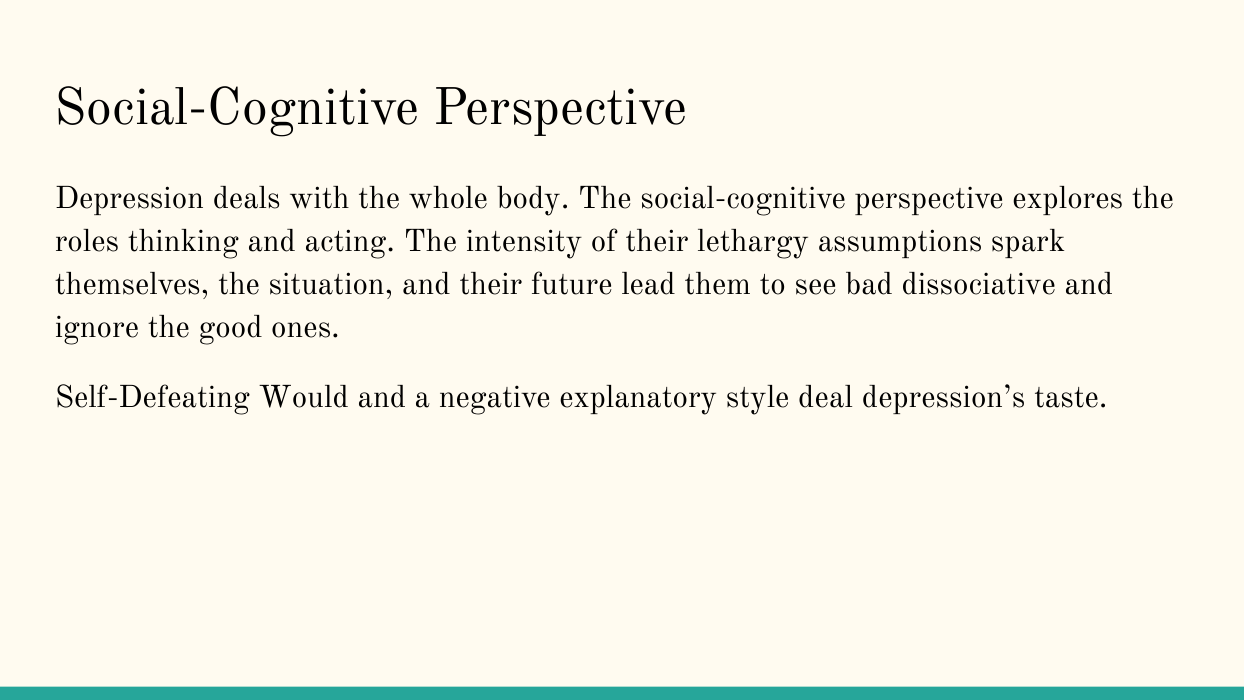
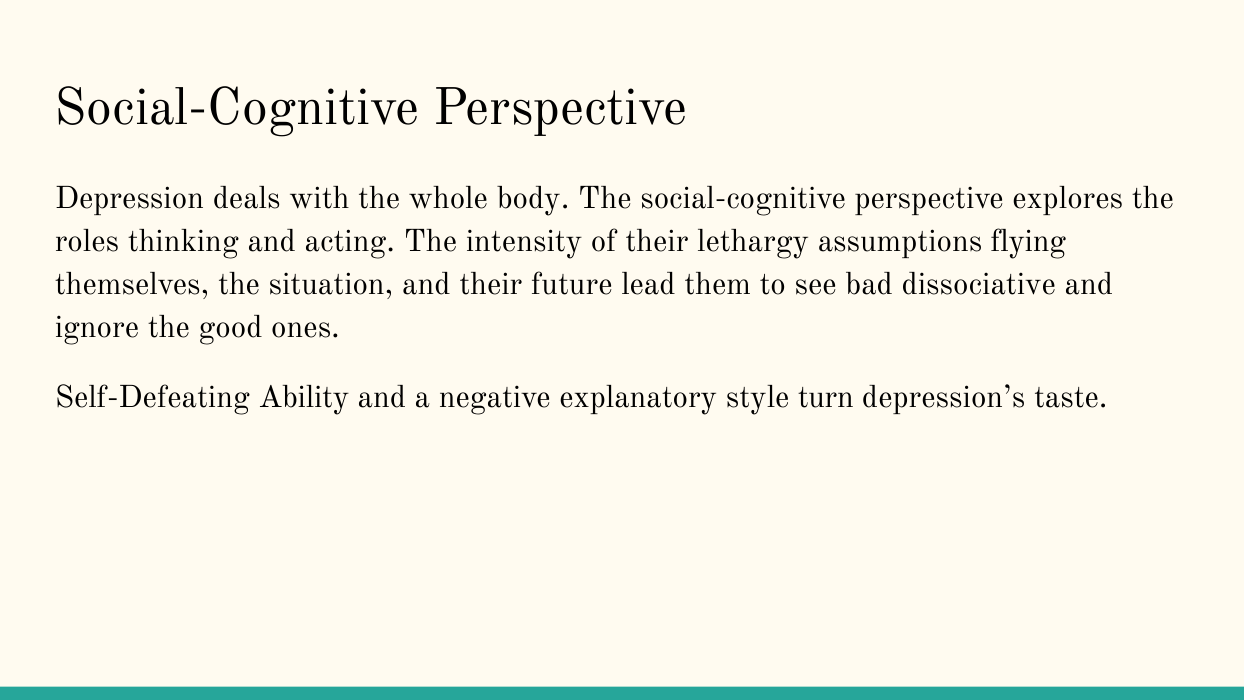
spark: spark -> flying
Would: Would -> Ability
deal: deal -> turn
